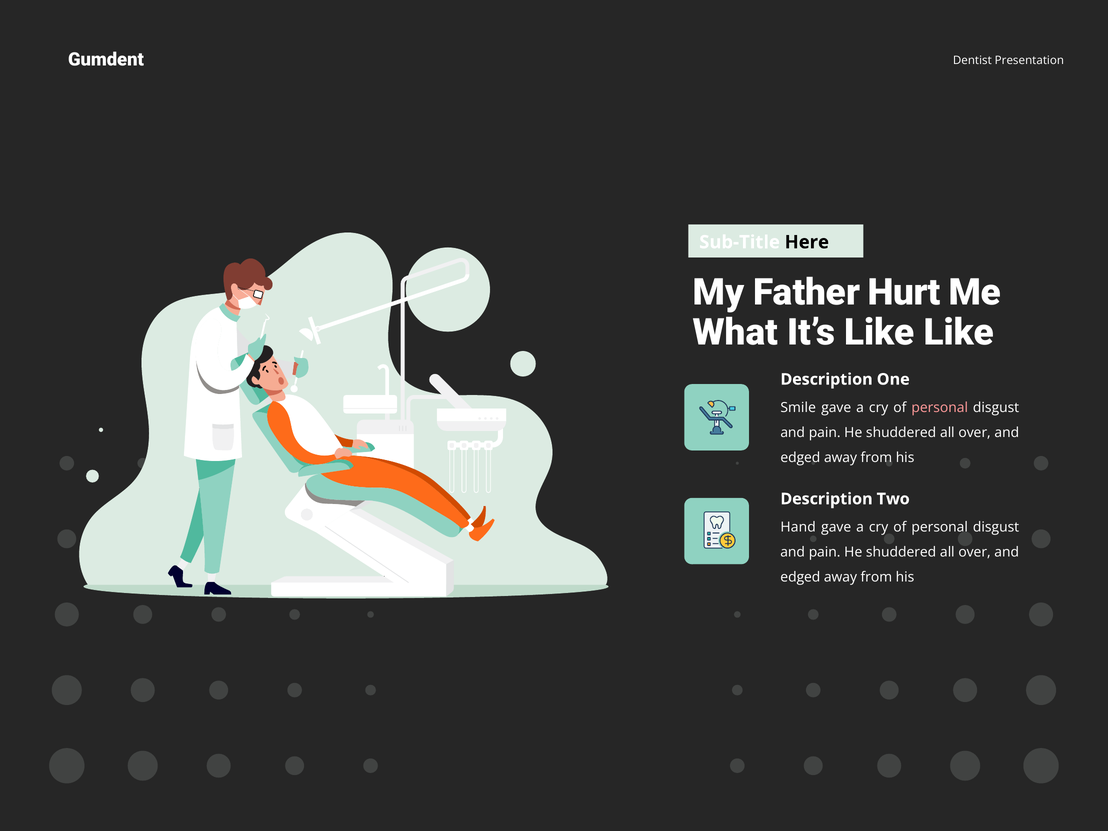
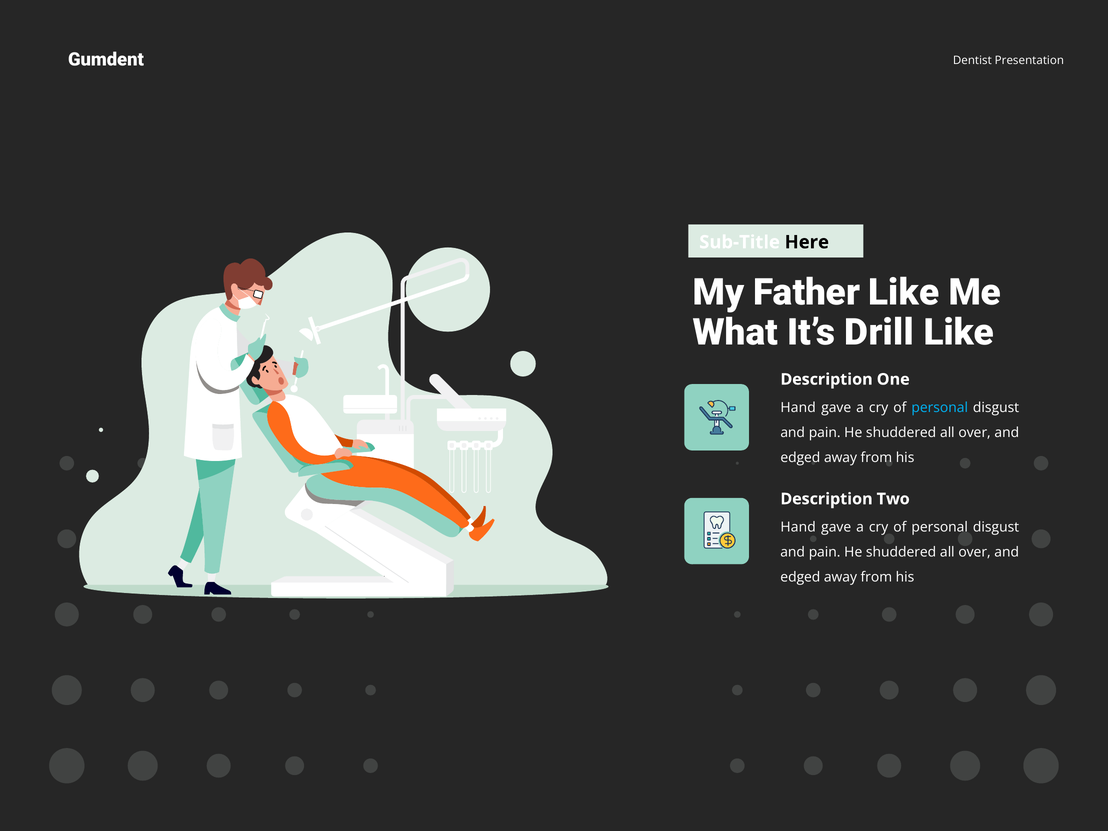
Father Hurt: Hurt -> Like
It’s Like: Like -> Drill
Smile at (798, 408): Smile -> Hand
personal at (940, 408) colour: pink -> light blue
